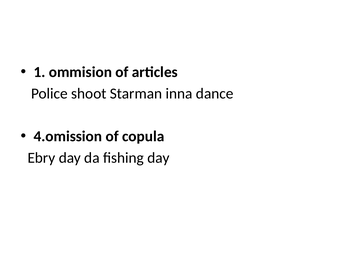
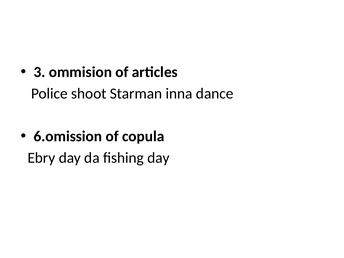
1: 1 -> 3
4.omission: 4.omission -> 6.omission
